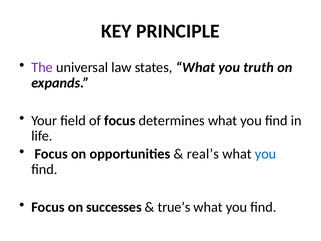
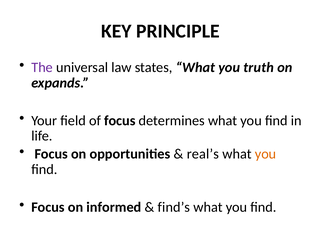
you at (266, 154) colour: blue -> orange
successes: successes -> informed
true’s: true’s -> find’s
